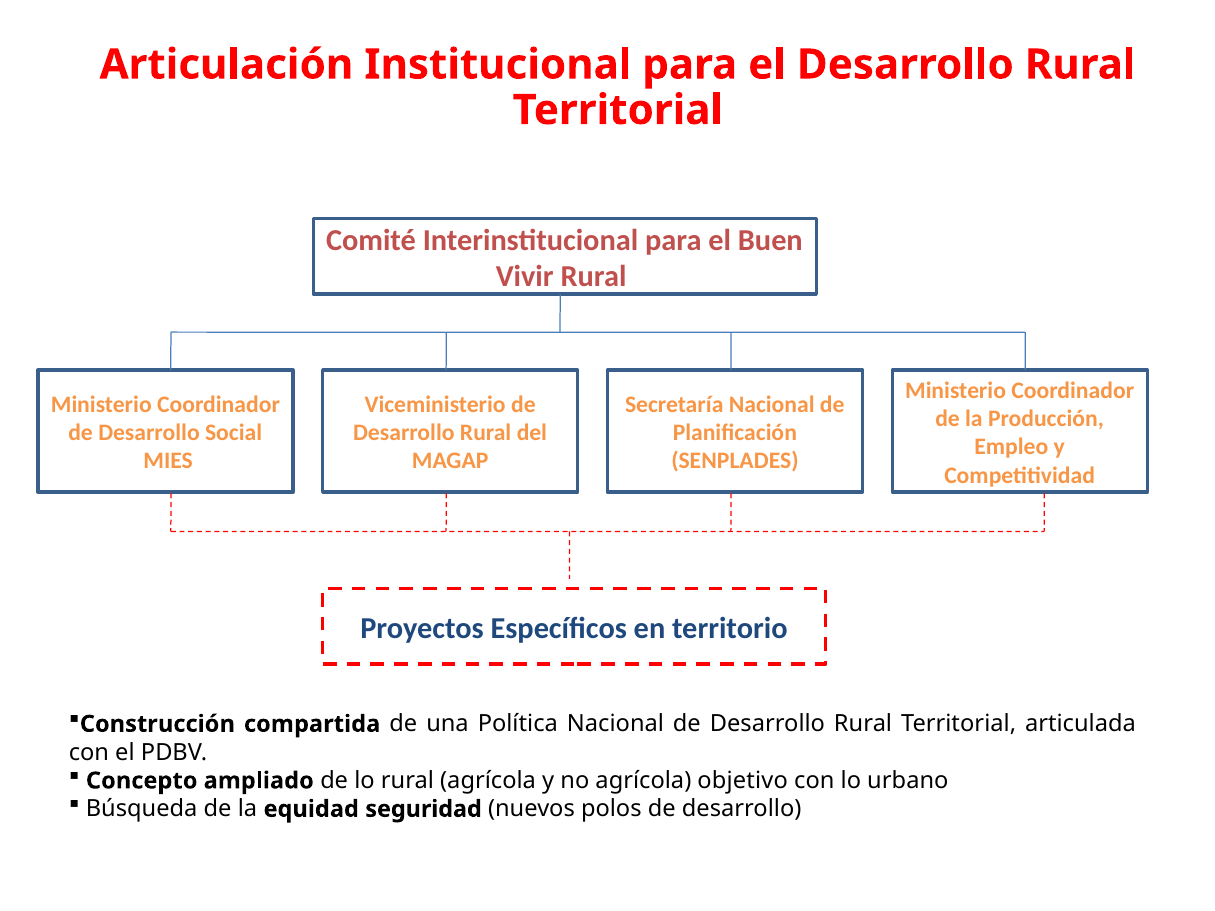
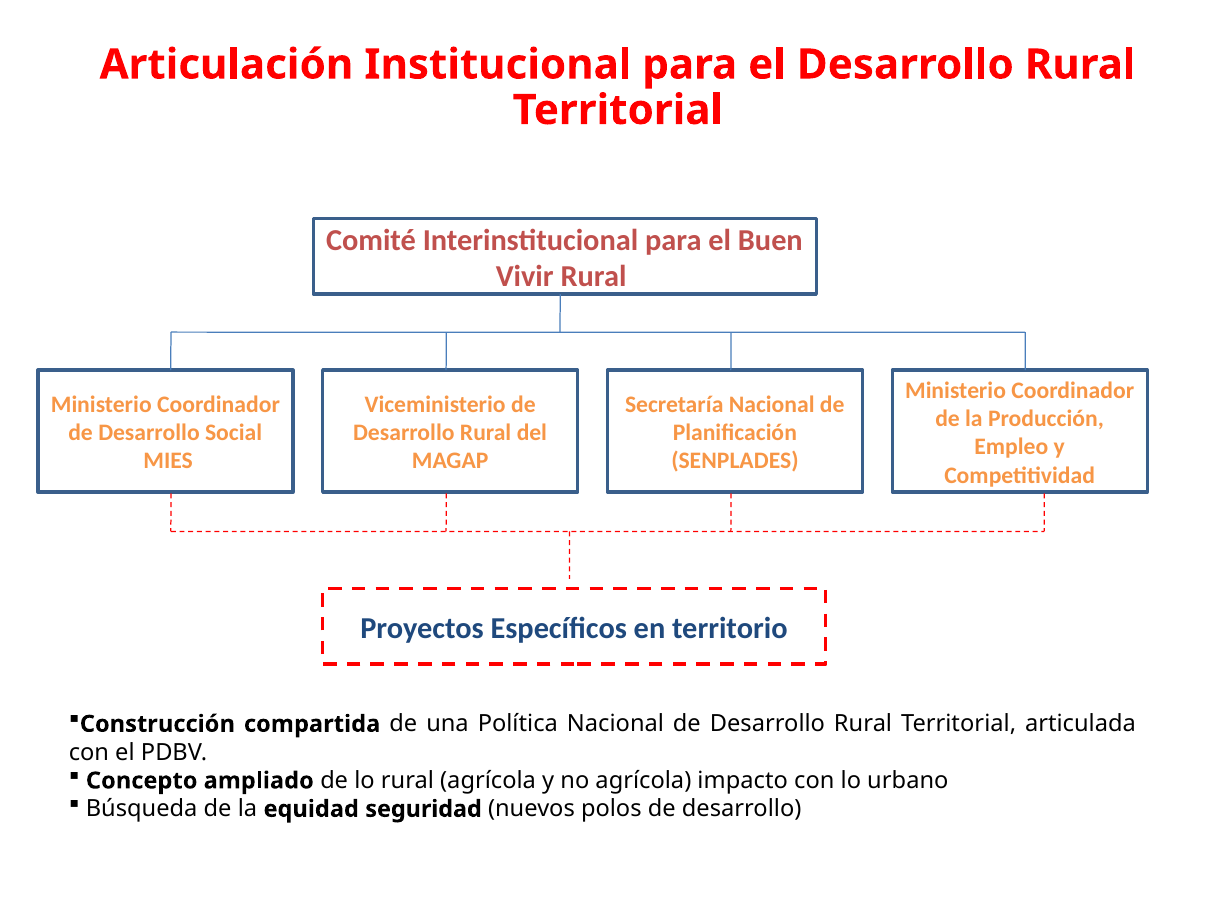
objetivo: objetivo -> impacto
